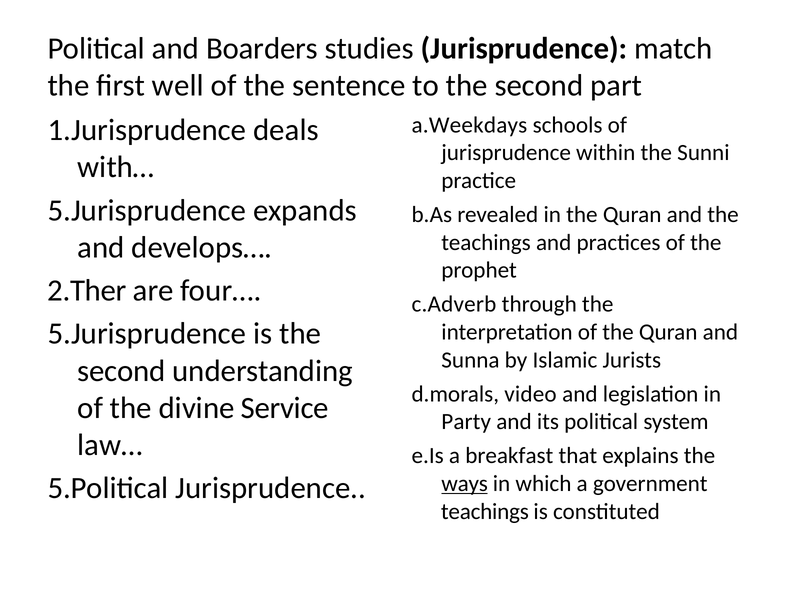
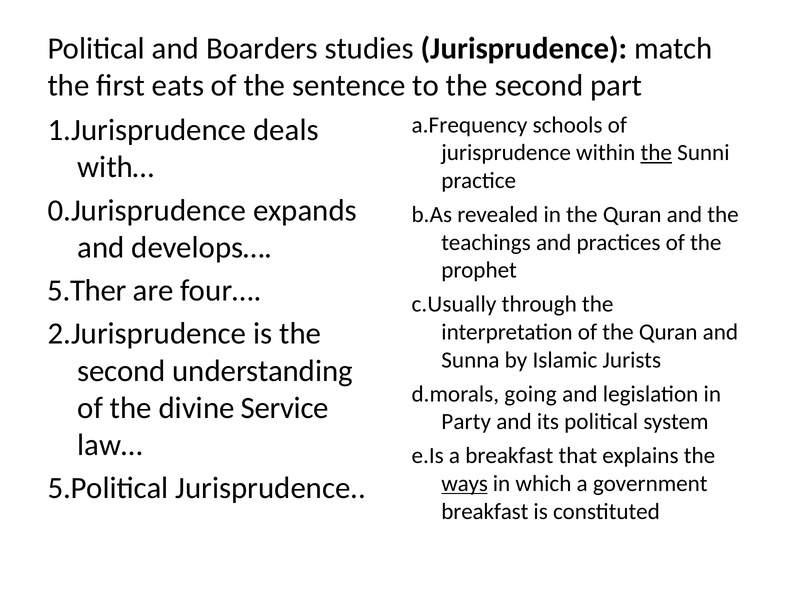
well: well -> eats
a.Weekdays: a.Weekdays -> a.Frequency
the at (656, 153) underline: none -> present
5.Jurisprudence at (147, 210): 5.Jurisprudence -> 0.Jurisprudence
2.Ther: 2.Ther -> 5.Ther
c.Adverb: c.Adverb -> c.Usually
5.Jurisprudence at (147, 334): 5.Jurisprudence -> 2.Jurisprudence
video: video -> going
teachings at (485, 511): teachings -> breakfast
